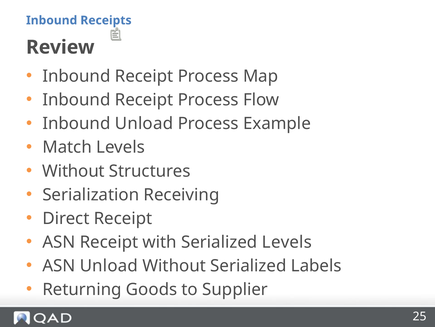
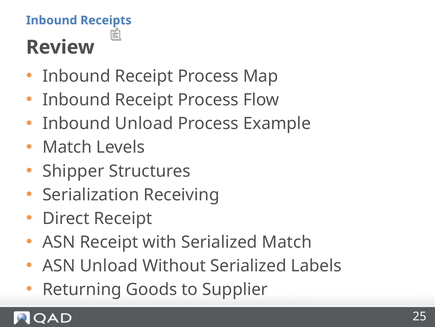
Without at (74, 171): Without -> Shipper
Serialized Levels: Levels -> Match
